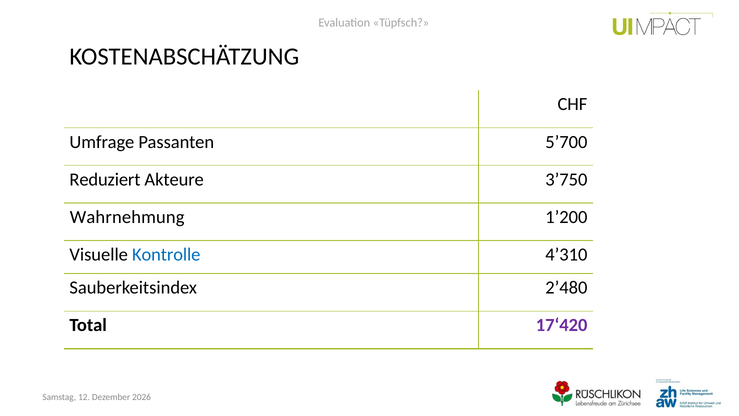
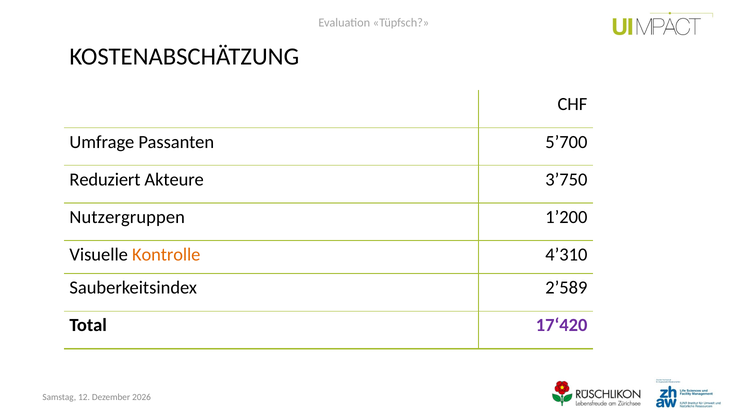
Wahrnehmung: Wahrnehmung -> Nutzergruppen
Kontrolle colour: blue -> orange
2’480: 2’480 -> 2’589
